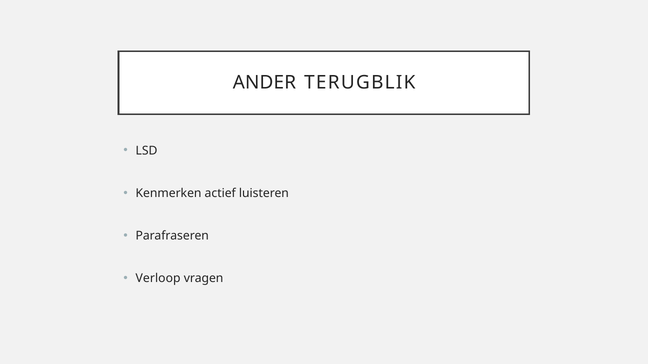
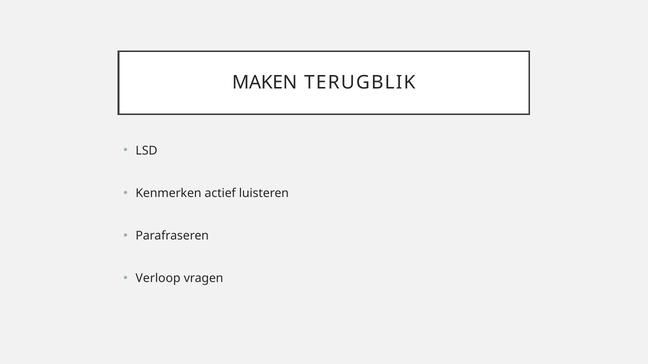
ANDER: ANDER -> MAKEN
